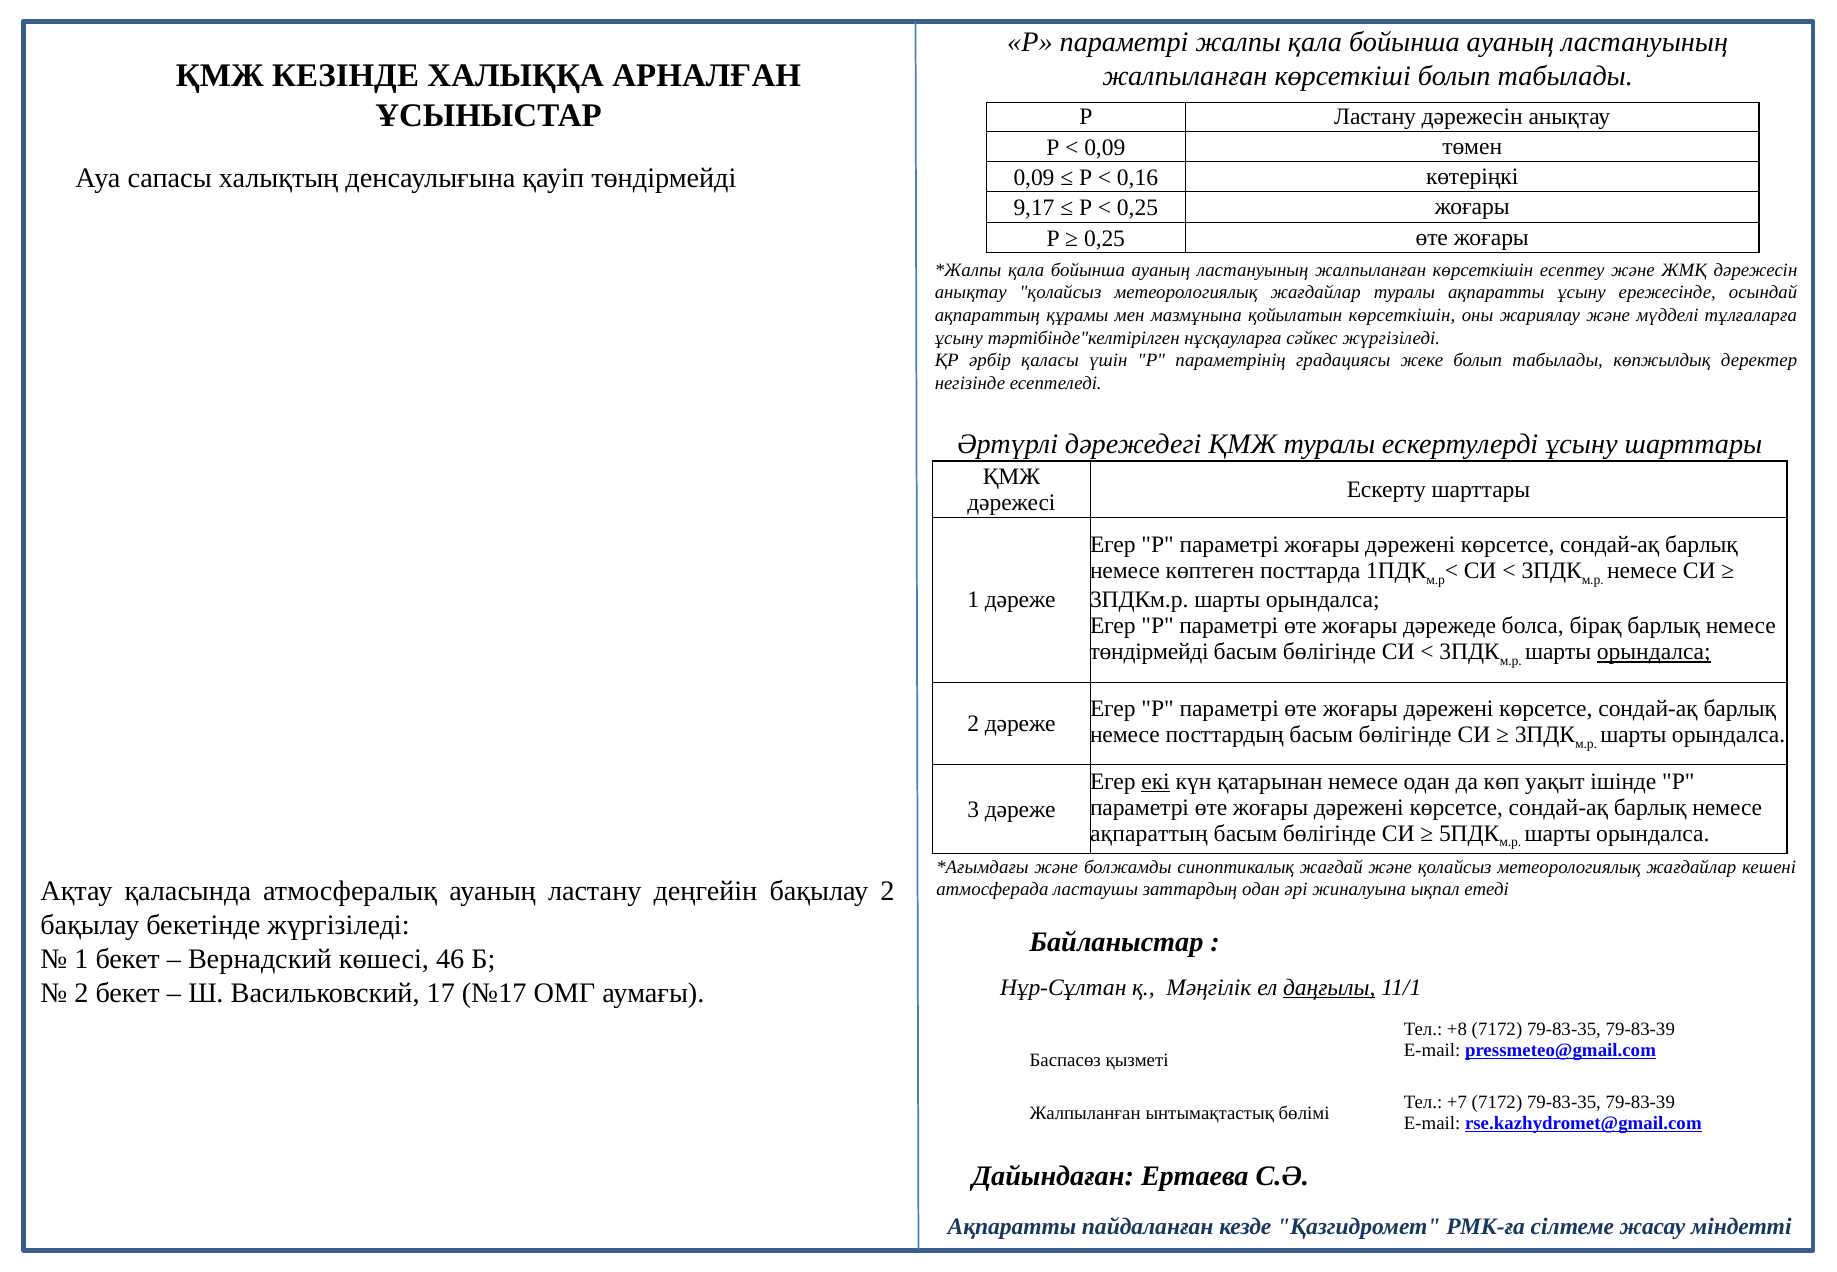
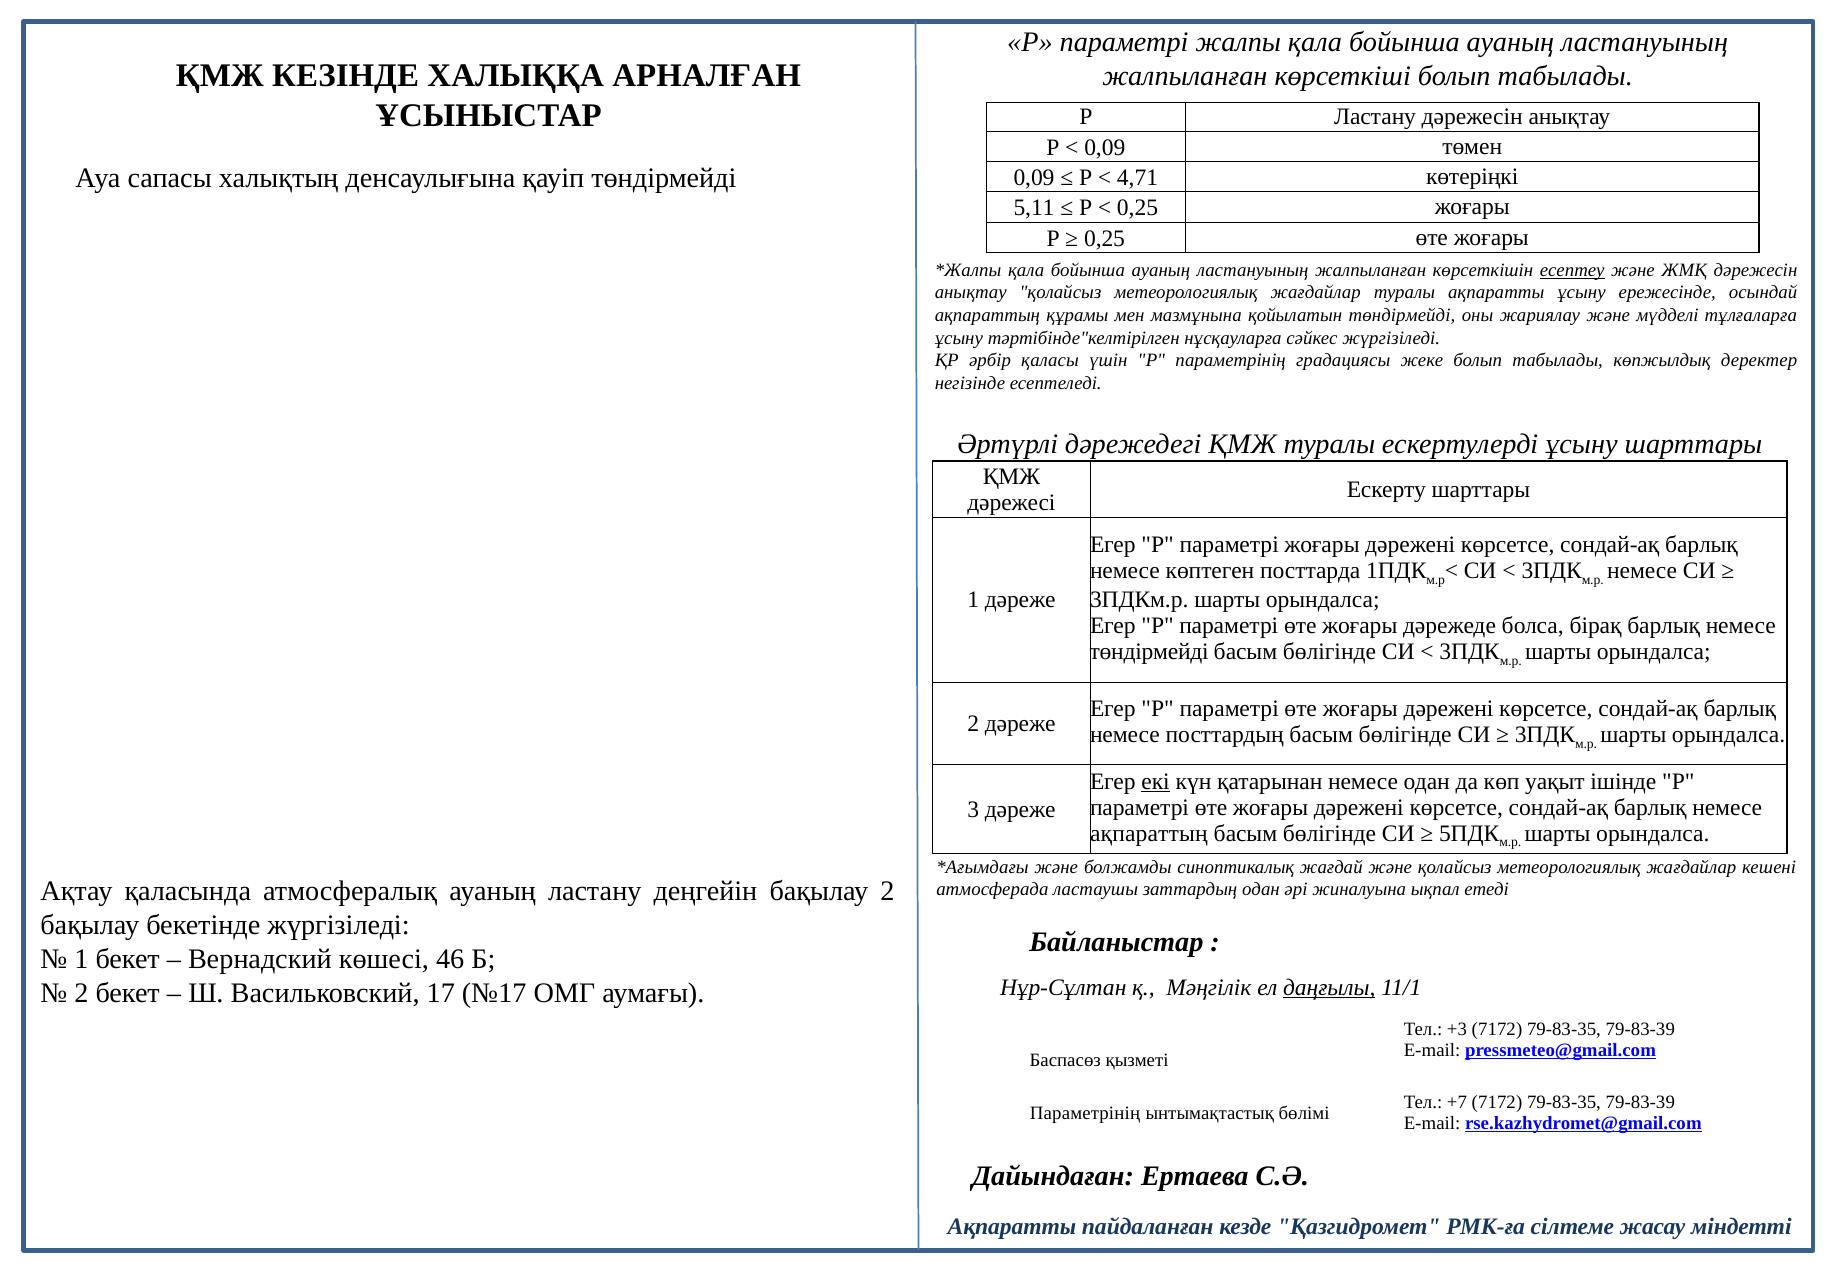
0,16: 0,16 -> 4,71
9,17: 9,17 -> 5,11
есептеу underline: none -> present
қойылатын көрсеткішін: көрсеткішін -> төндірмейді
орындалса at (1654, 652) underline: present -> none
+8: +8 -> +3
Жалпыланған at (1085, 1113): Жалпыланған -> Параметрінің
